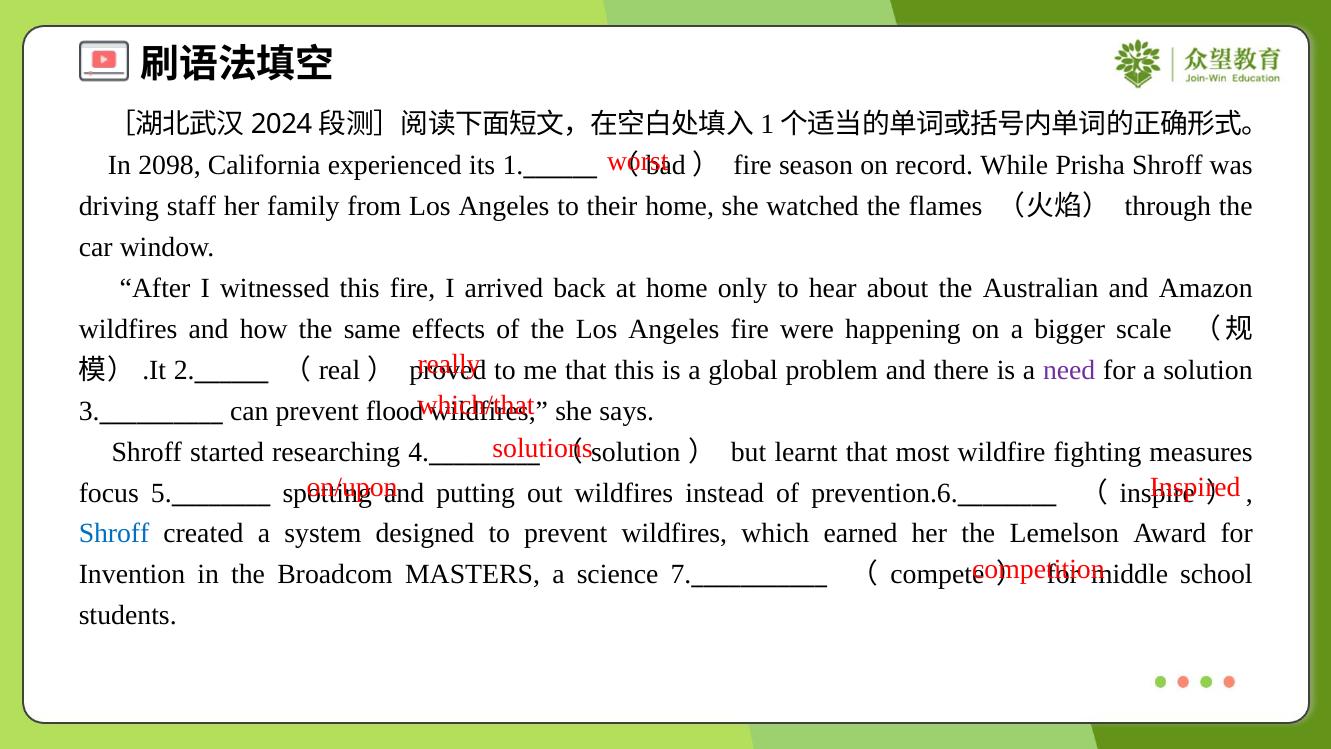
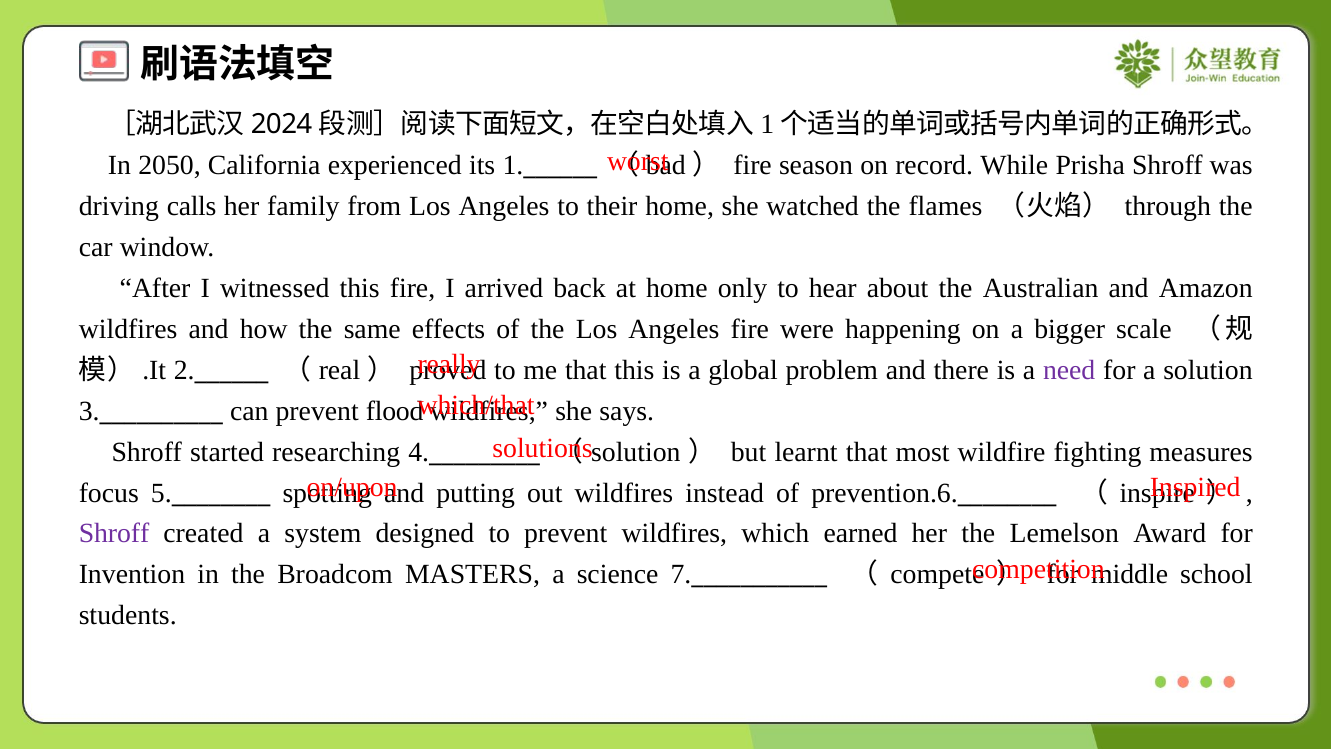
2098: 2098 -> 2050
staff: staff -> calls
Shroff at (114, 534) colour: blue -> purple
